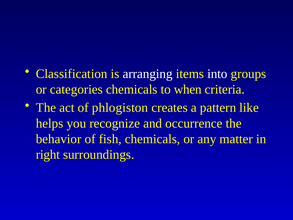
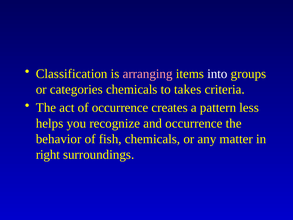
arranging colour: white -> pink
when: when -> takes
of phlogiston: phlogiston -> occurrence
like: like -> less
